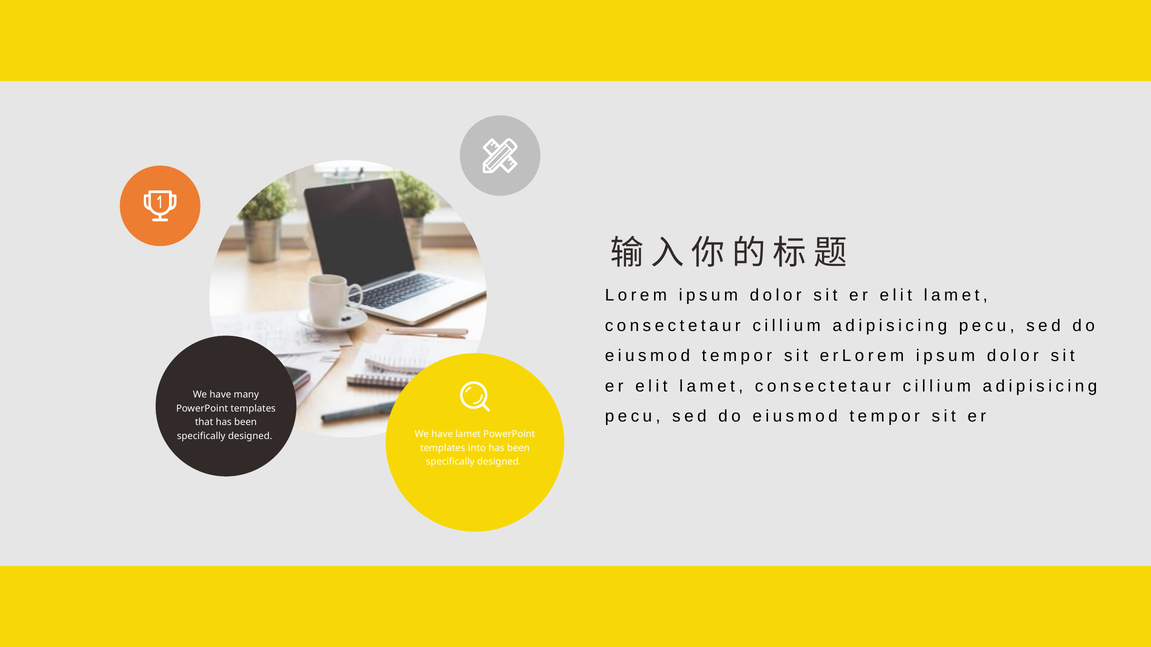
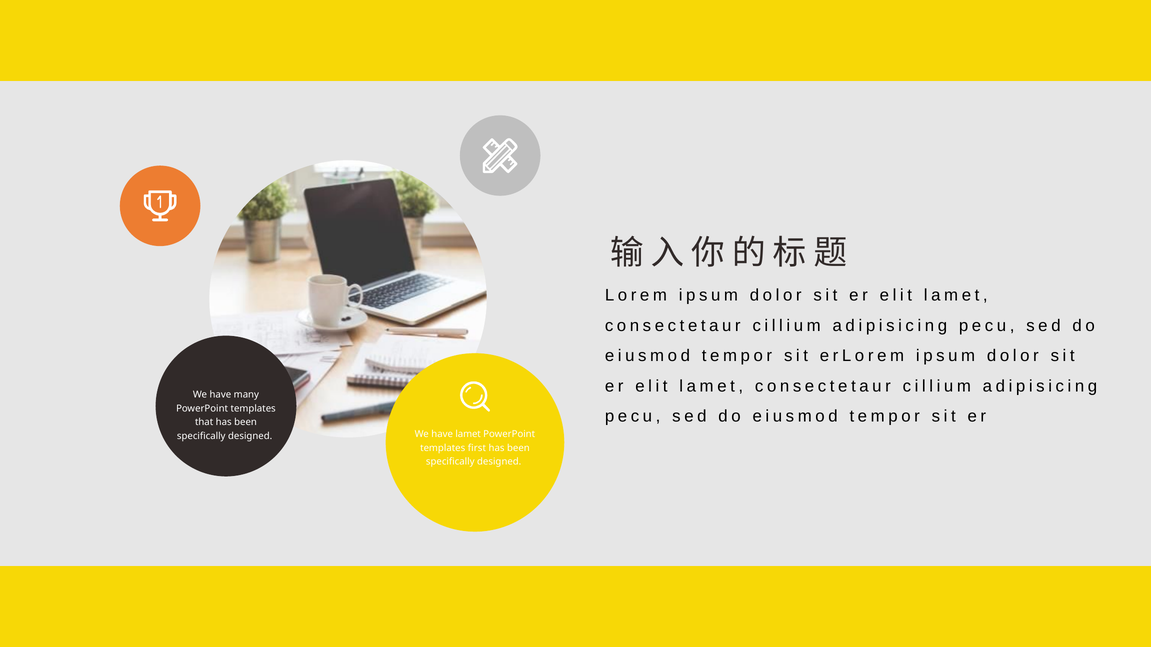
into: into -> first
